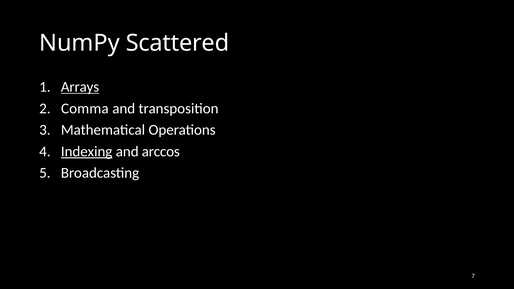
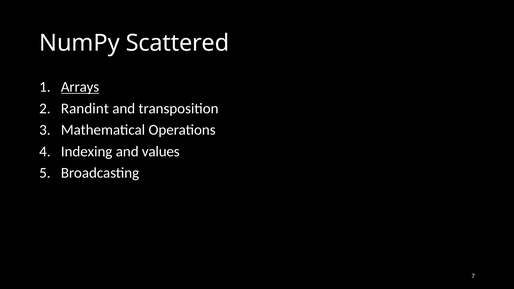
Comma: Comma -> Randint
Indexing underline: present -> none
arccos: arccos -> values
